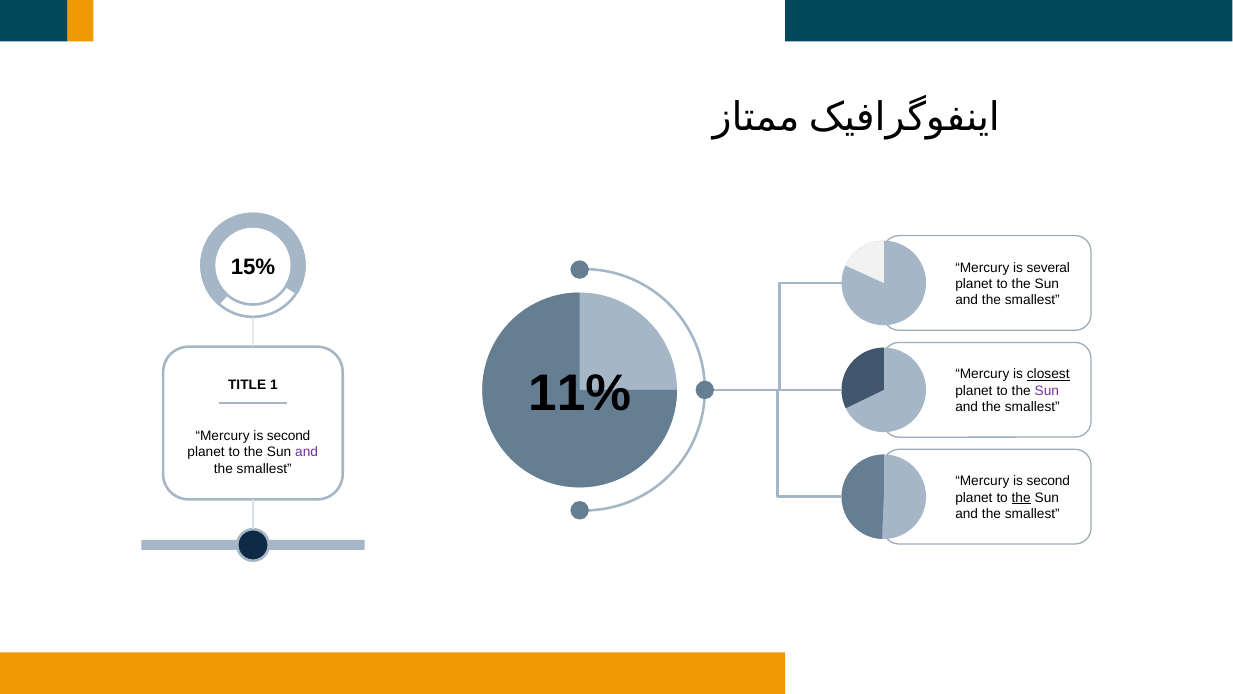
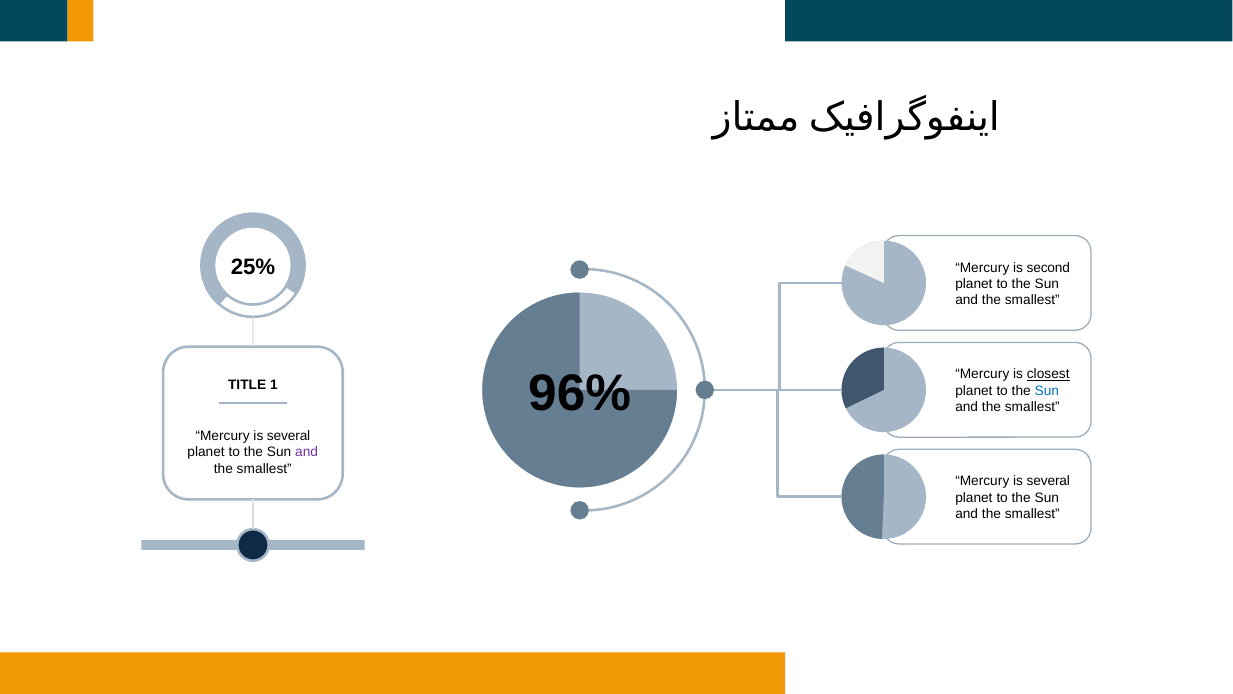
15%: 15% -> 25%
several: several -> second
11%: 11% -> 96%
Sun at (1047, 391) colour: purple -> blue
second at (289, 435): second -> several
second at (1048, 481): second -> several
the at (1021, 497) underline: present -> none
